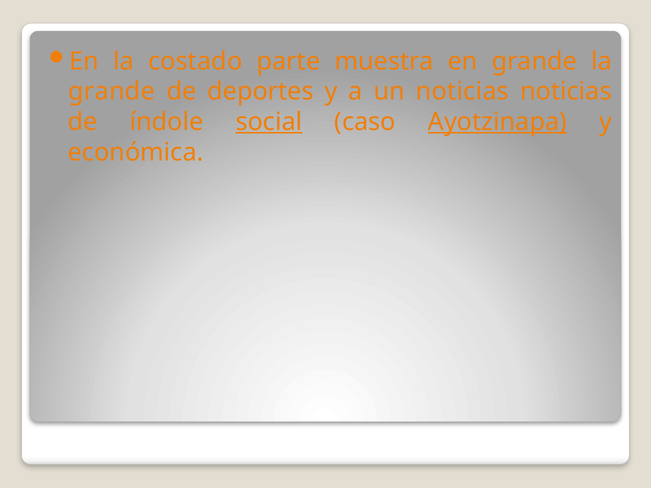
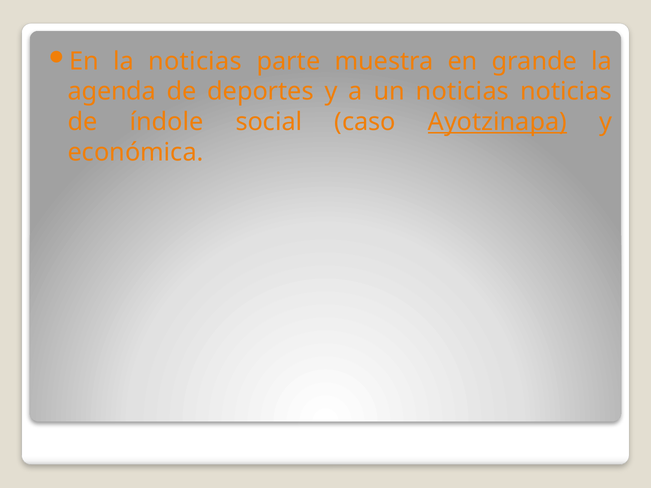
la costado: costado -> noticias
grande at (112, 92): grande -> agenda
social underline: present -> none
